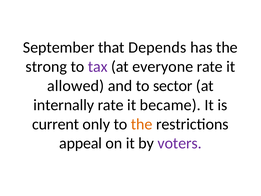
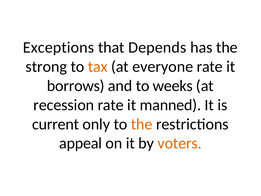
September: September -> Exceptions
tax colour: purple -> orange
allowed: allowed -> borrows
sector: sector -> weeks
internally: internally -> recession
became: became -> manned
voters colour: purple -> orange
